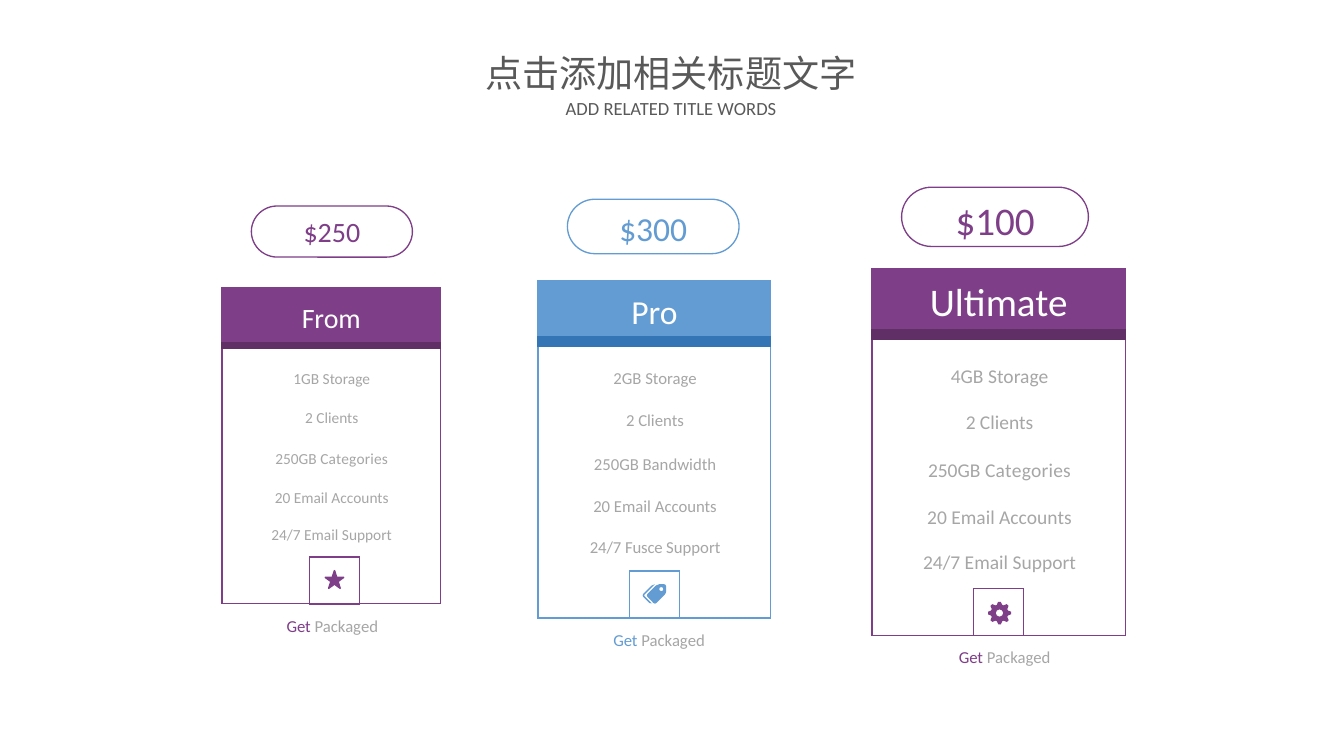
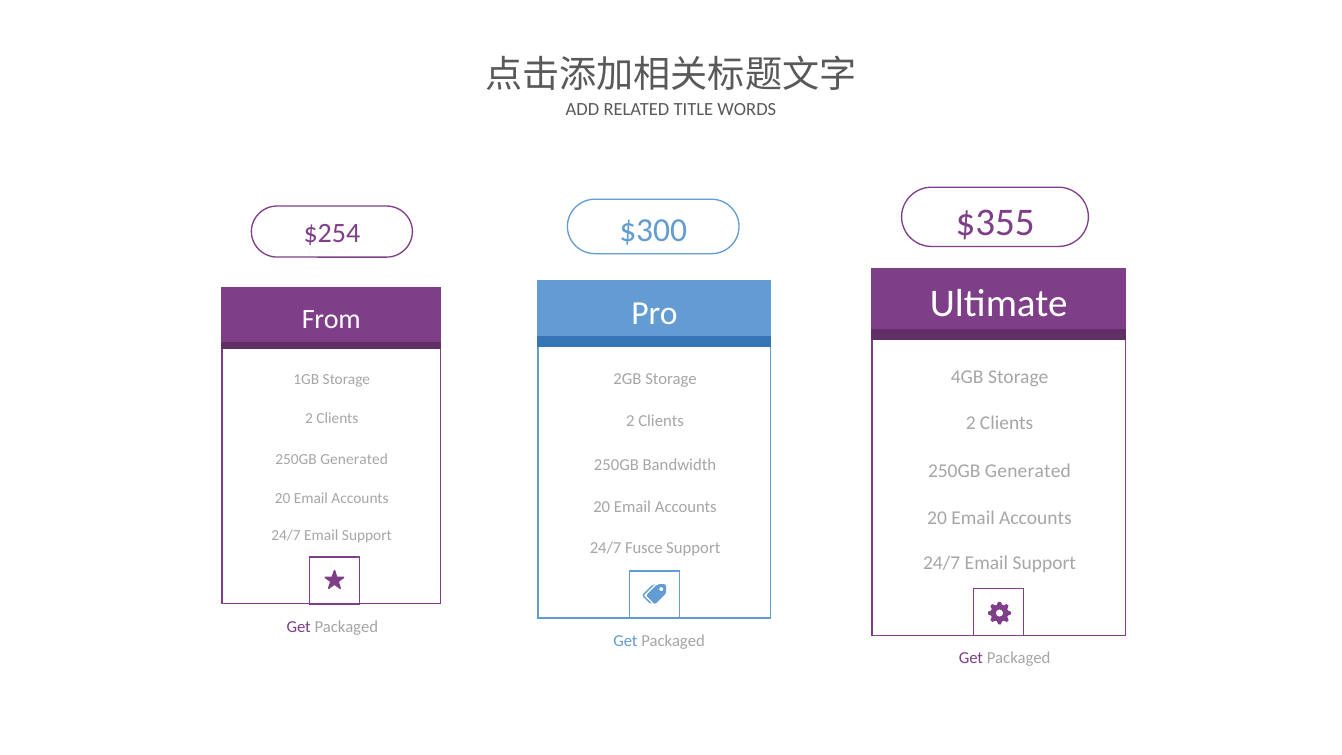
$250: $250 -> $254
$100: $100 -> $355
Categories at (354, 459): Categories -> Generated
Categories at (1028, 471): Categories -> Generated
